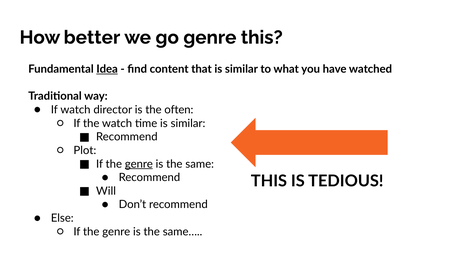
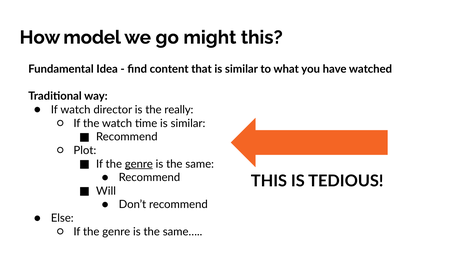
better: better -> model
go genre: genre -> might
Idea underline: present -> none
often: often -> really
